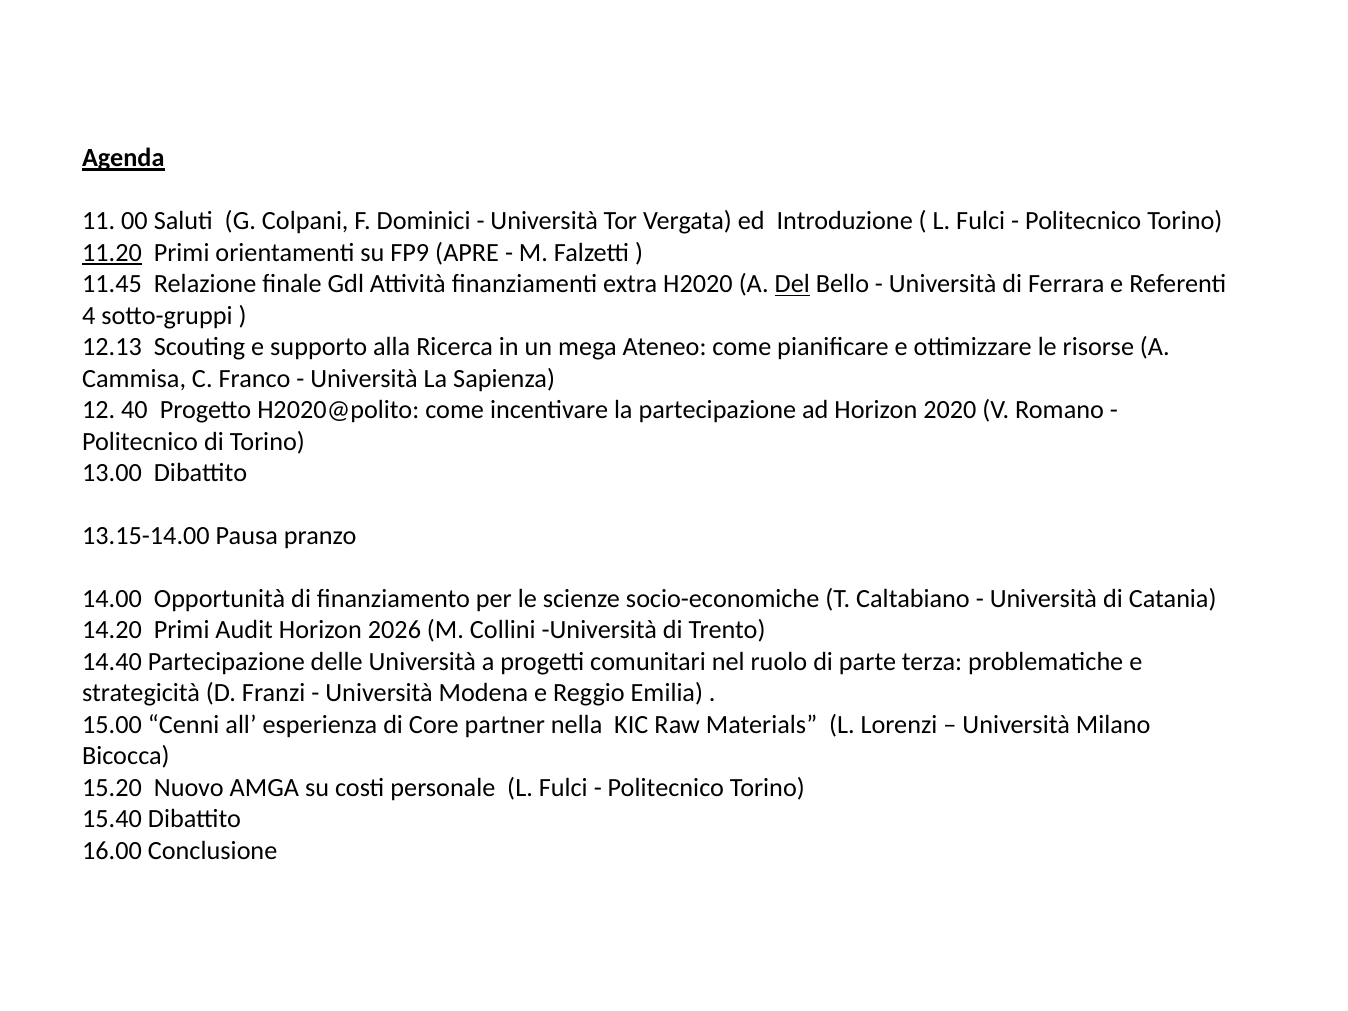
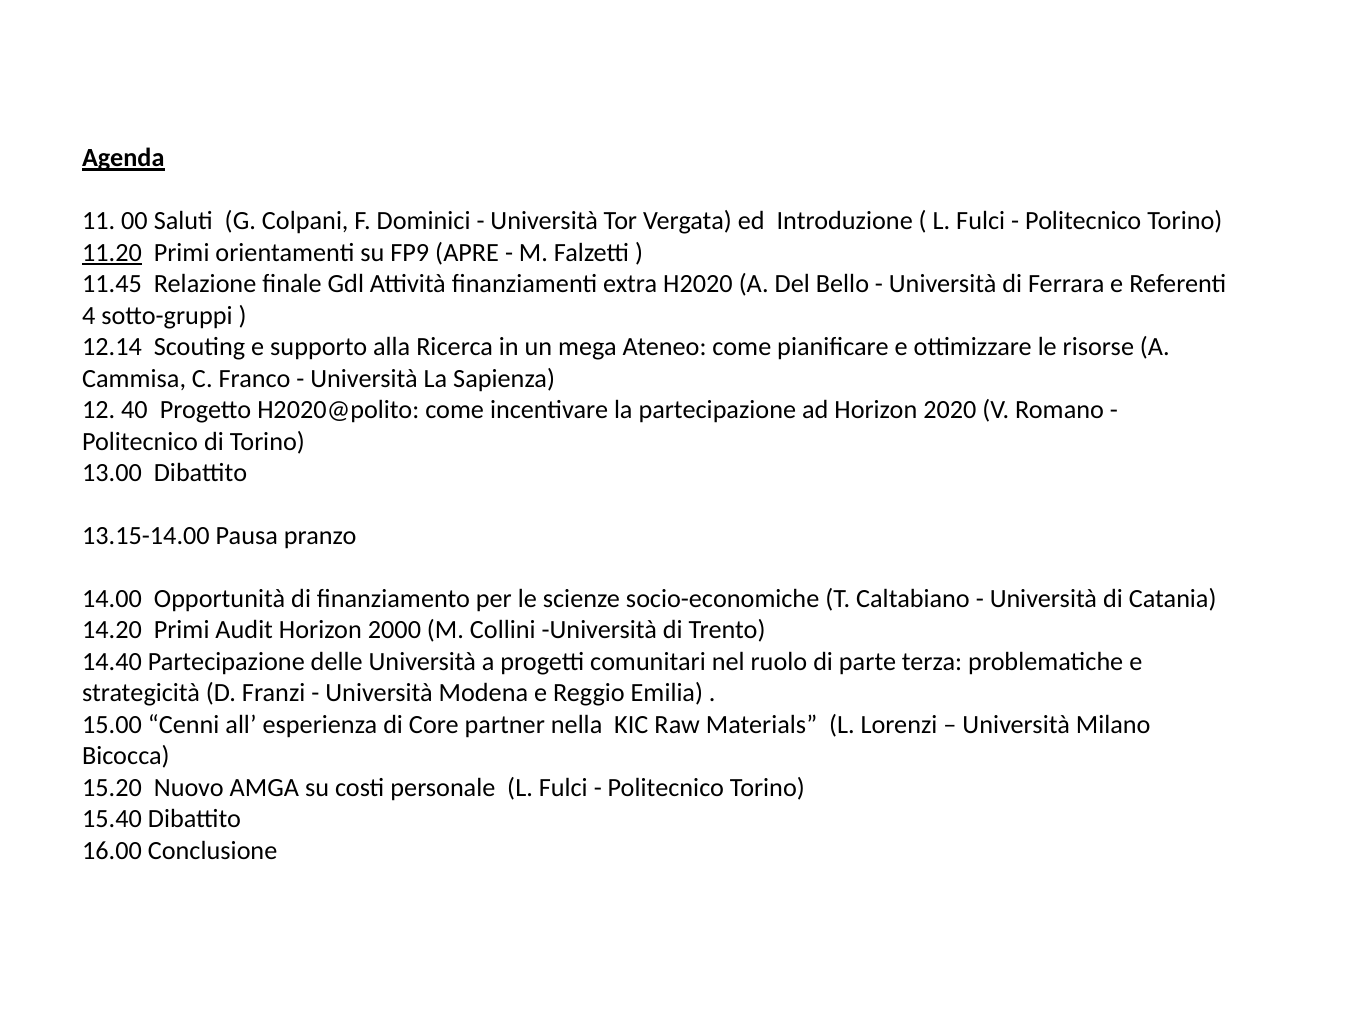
Del underline: present -> none
12.13: 12.13 -> 12.14
2026: 2026 -> 2000
